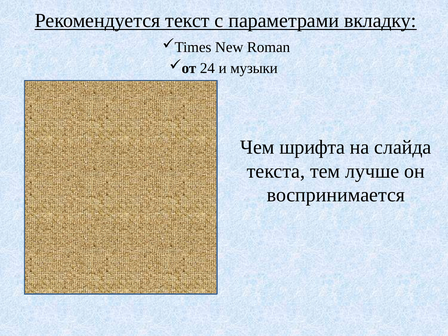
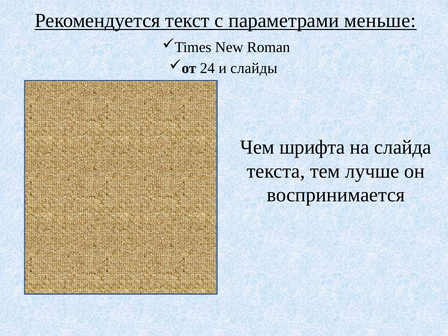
вкладку: вкладку -> меньше
музыки: музыки -> слайды
